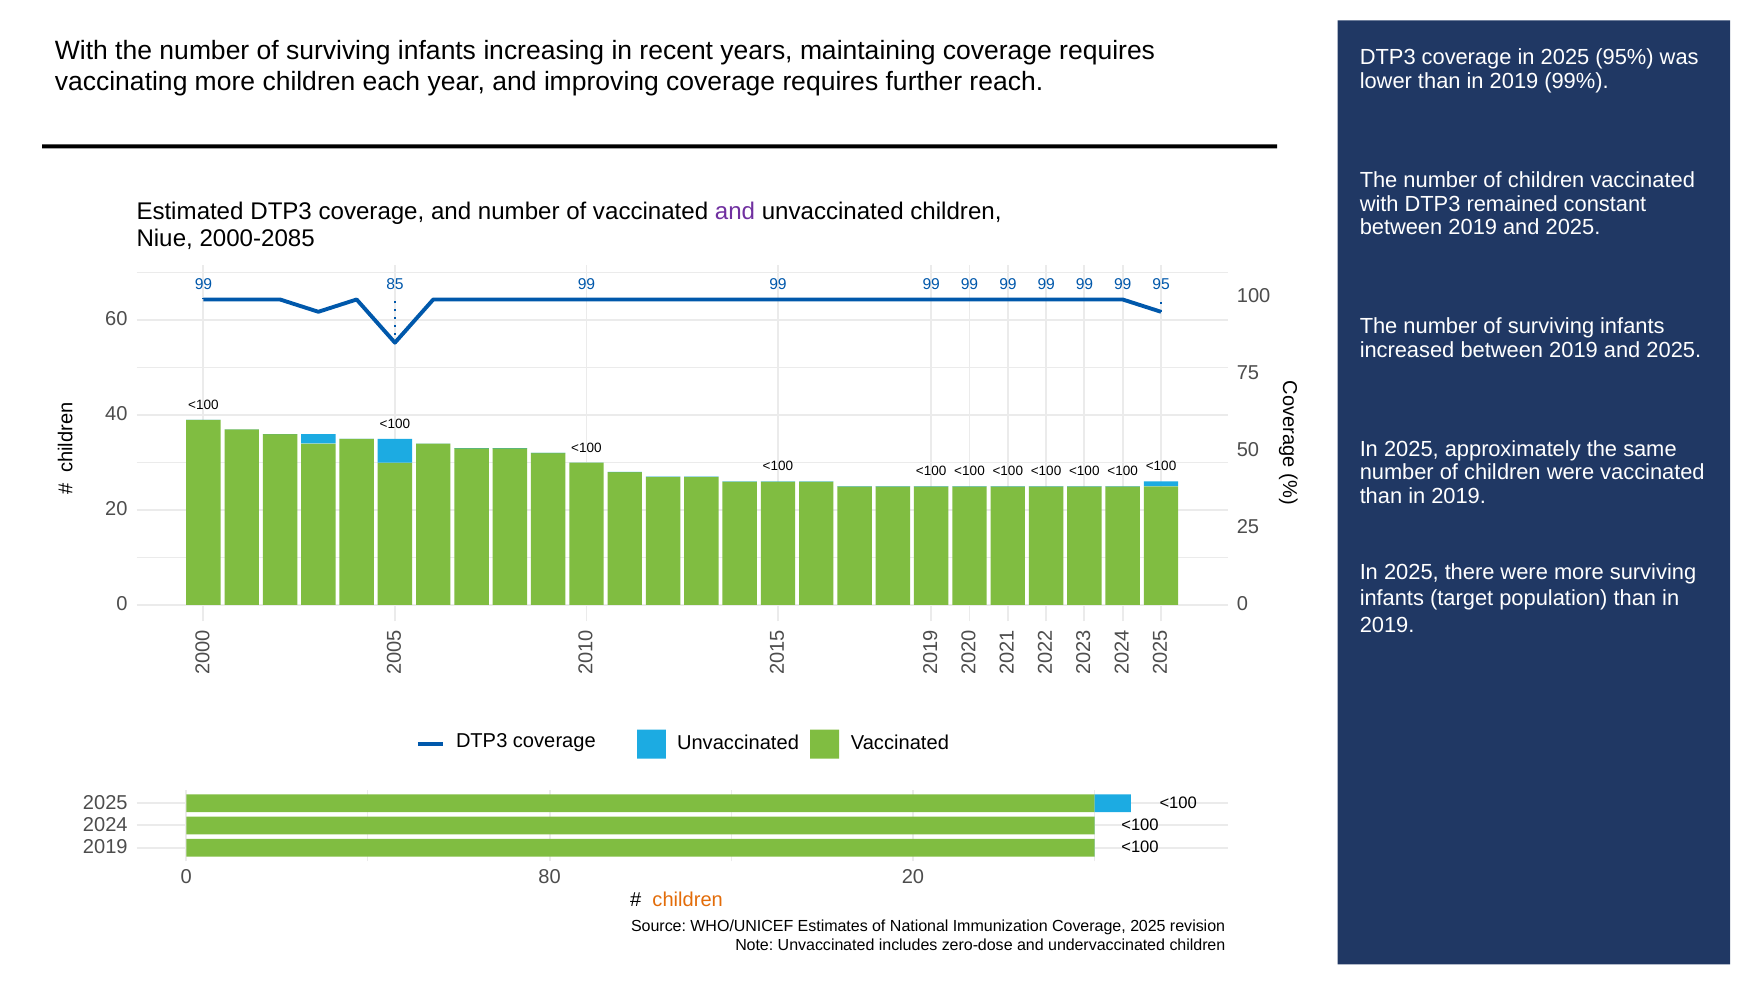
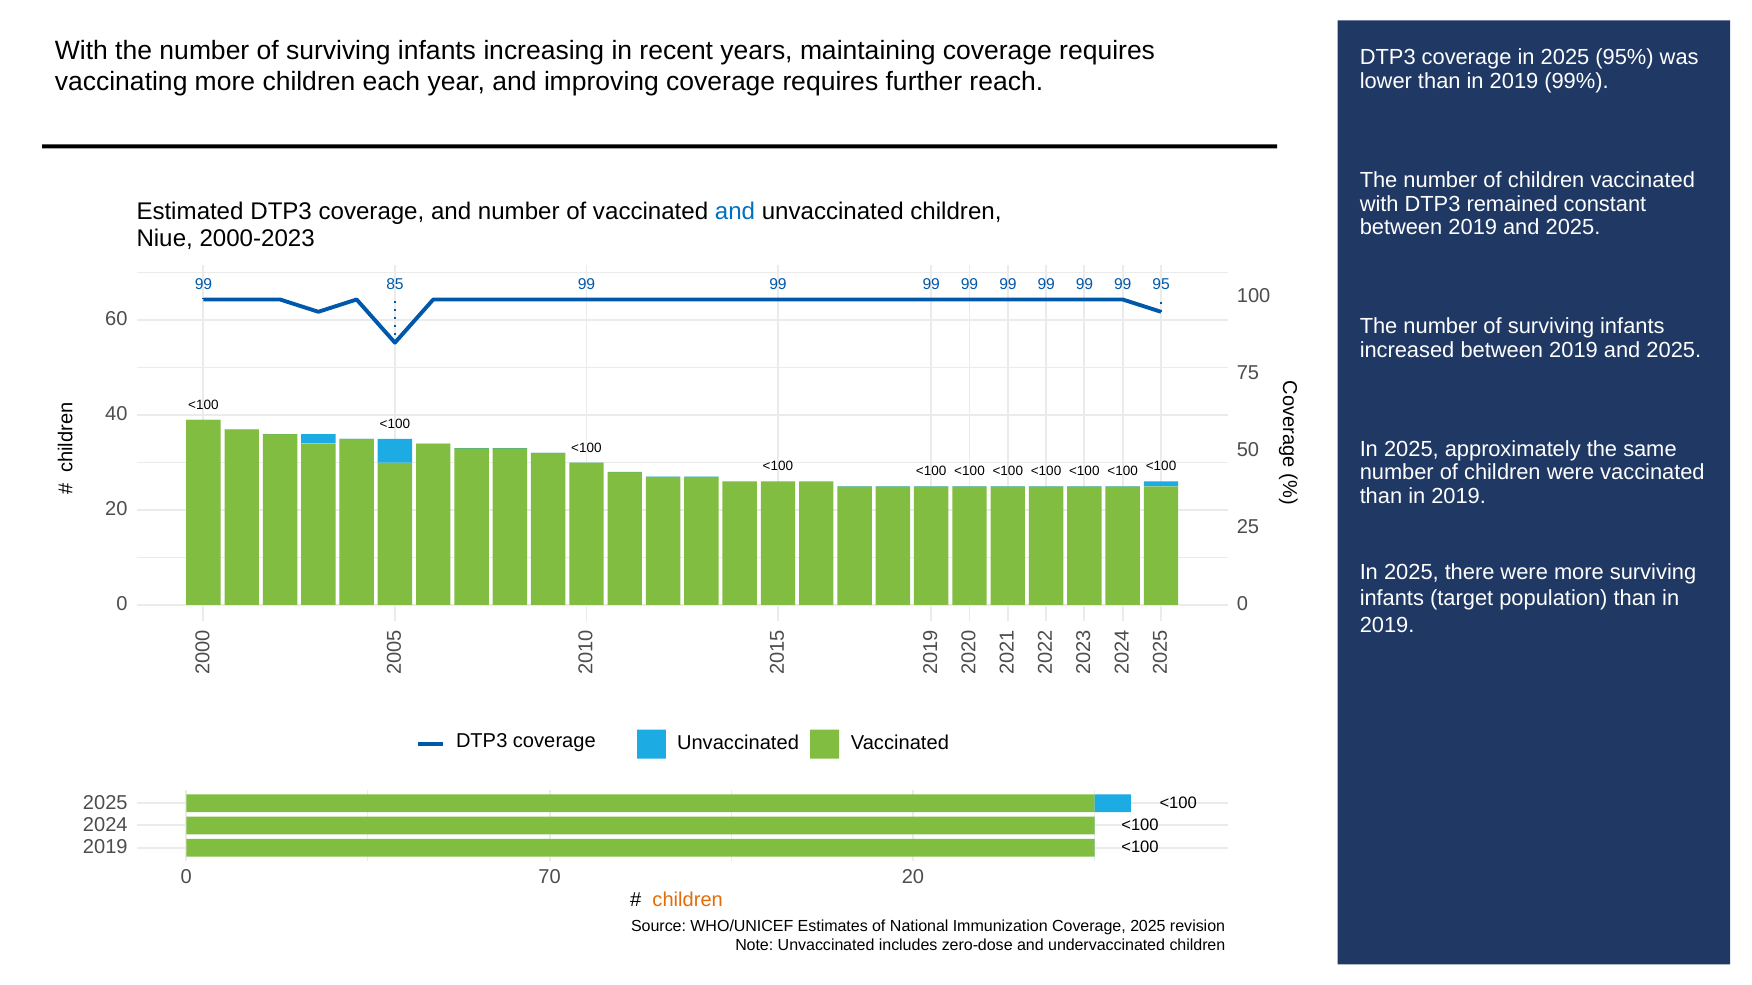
and at (735, 212) colour: purple -> blue
2000-2085: 2000-2085 -> 2000-2023
80: 80 -> 70
